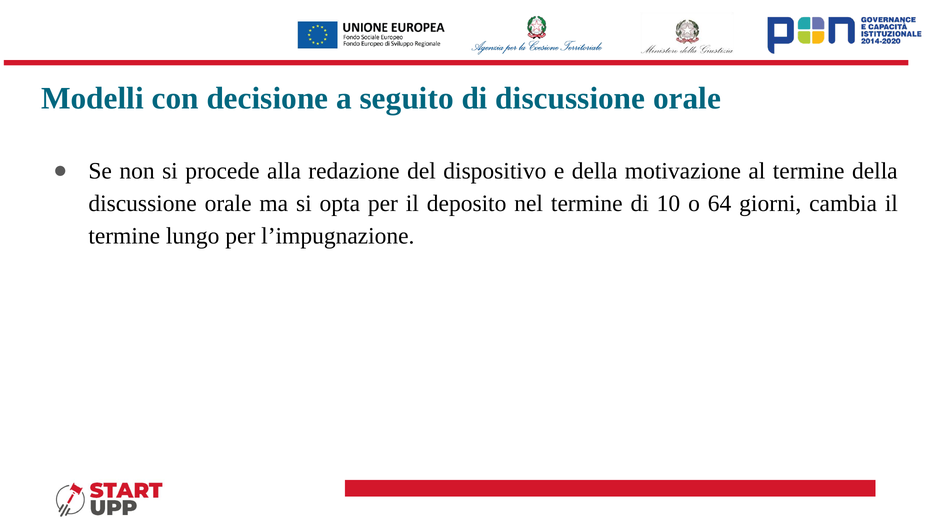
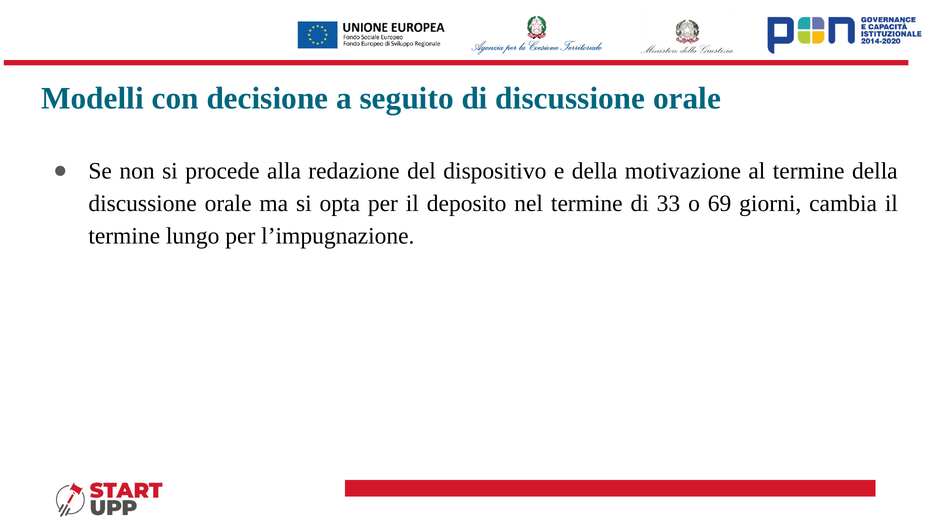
10: 10 -> 33
64: 64 -> 69
